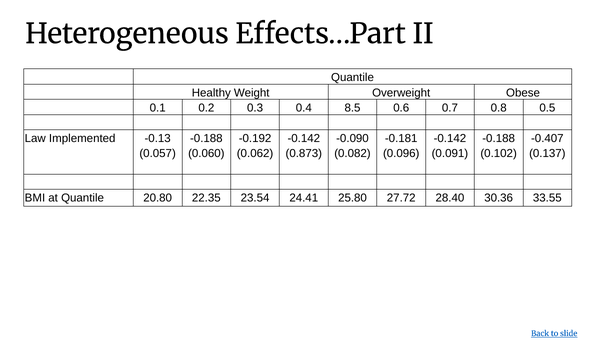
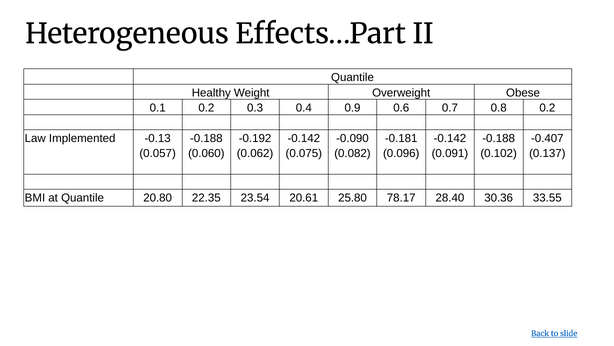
8.5: 8.5 -> 0.9
0.8 0.5: 0.5 -> 0.2
0.873: 0.873 -> 0.075
24.41: 24.41 -> 20.61
27.72: 27.72 -> 78.17
